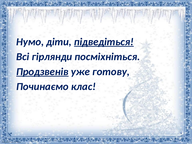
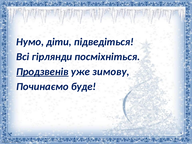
підведіться underline: present -> none
готову: готову -> зимову
клас: клас -> буде
